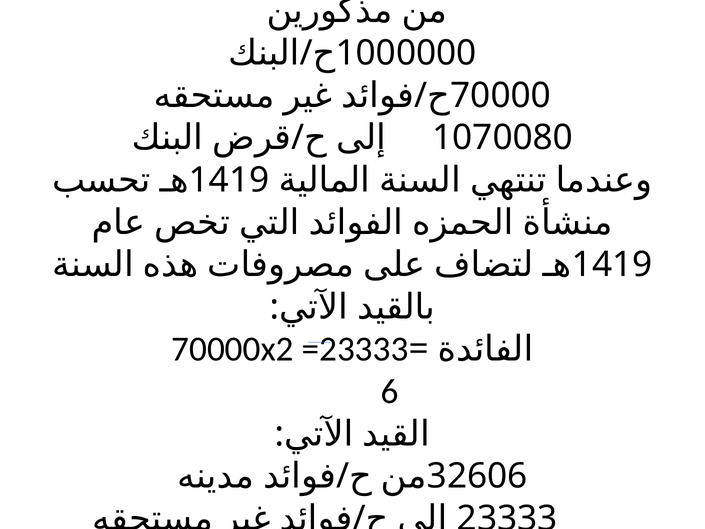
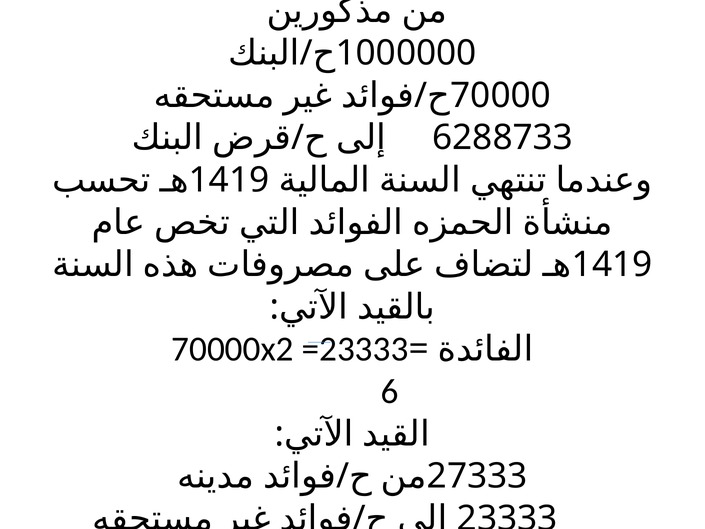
1070080: 1070080 -> 6288733
32606: 32606 -> 27333
